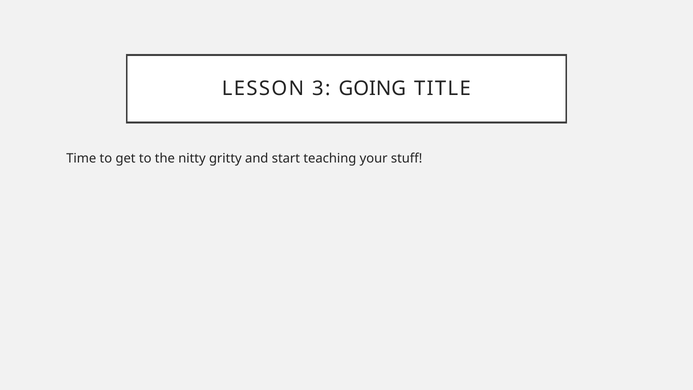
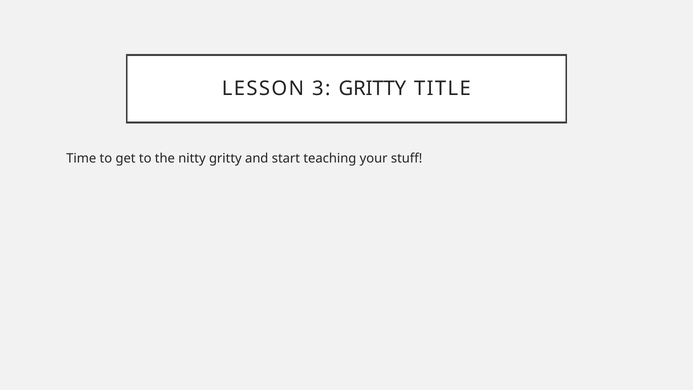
3 GOING: GOING -> GRITTY
